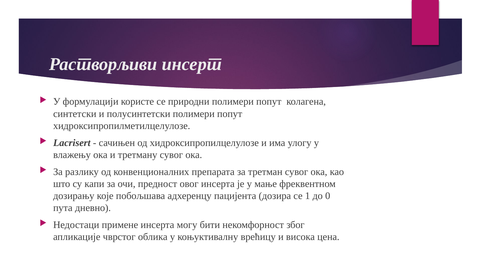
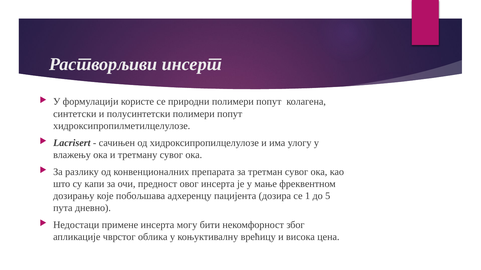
0: 0 -> 5
